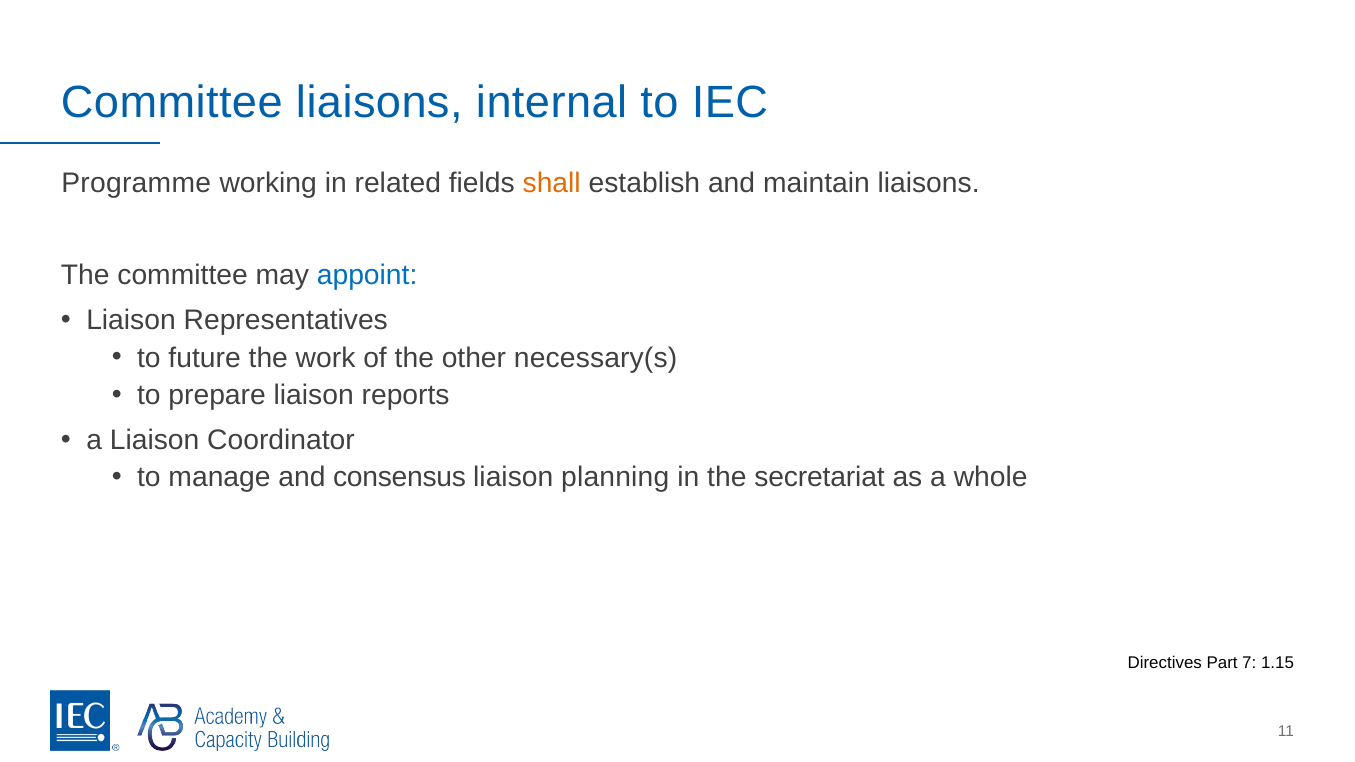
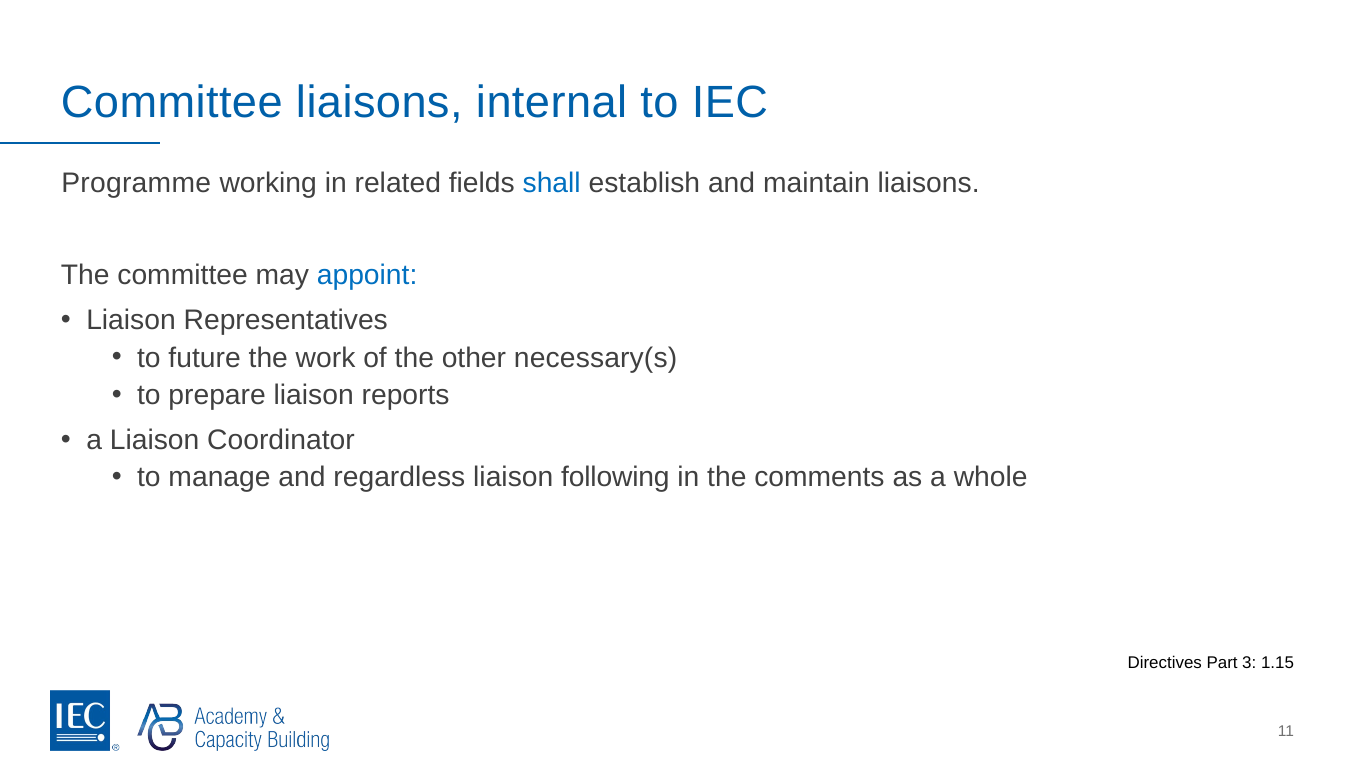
shall colour: orange -> blue
consensus: consensus -> regardless
planning: planning -> following
secretariat: secretariat -> comments
7: 7 -> 3
